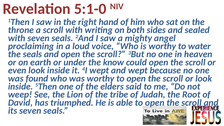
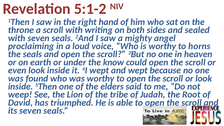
5:1-0: 5:1-0 -> 5:1-2
water: water -> horns
